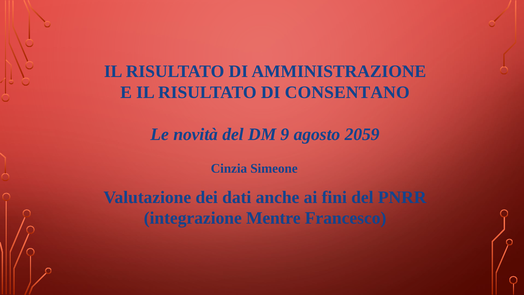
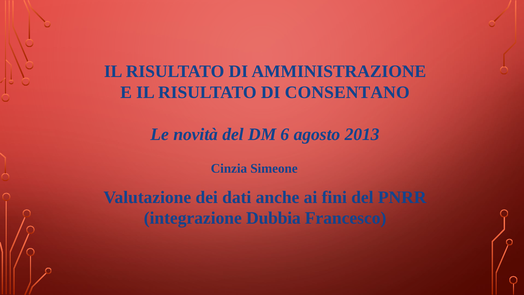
9: 9 -> 6
2059: 2059 -> 2013
Mentre: Mentre -> Dubbia
